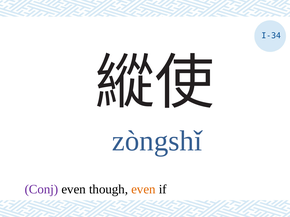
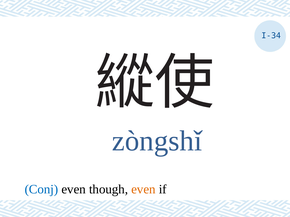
Conj colour: purple -> blue
